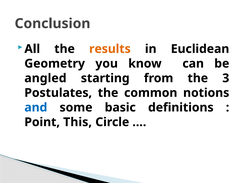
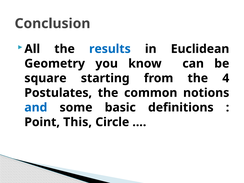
results colour: orange -> blue
angled: angled -> square
3: 3 -> 4
